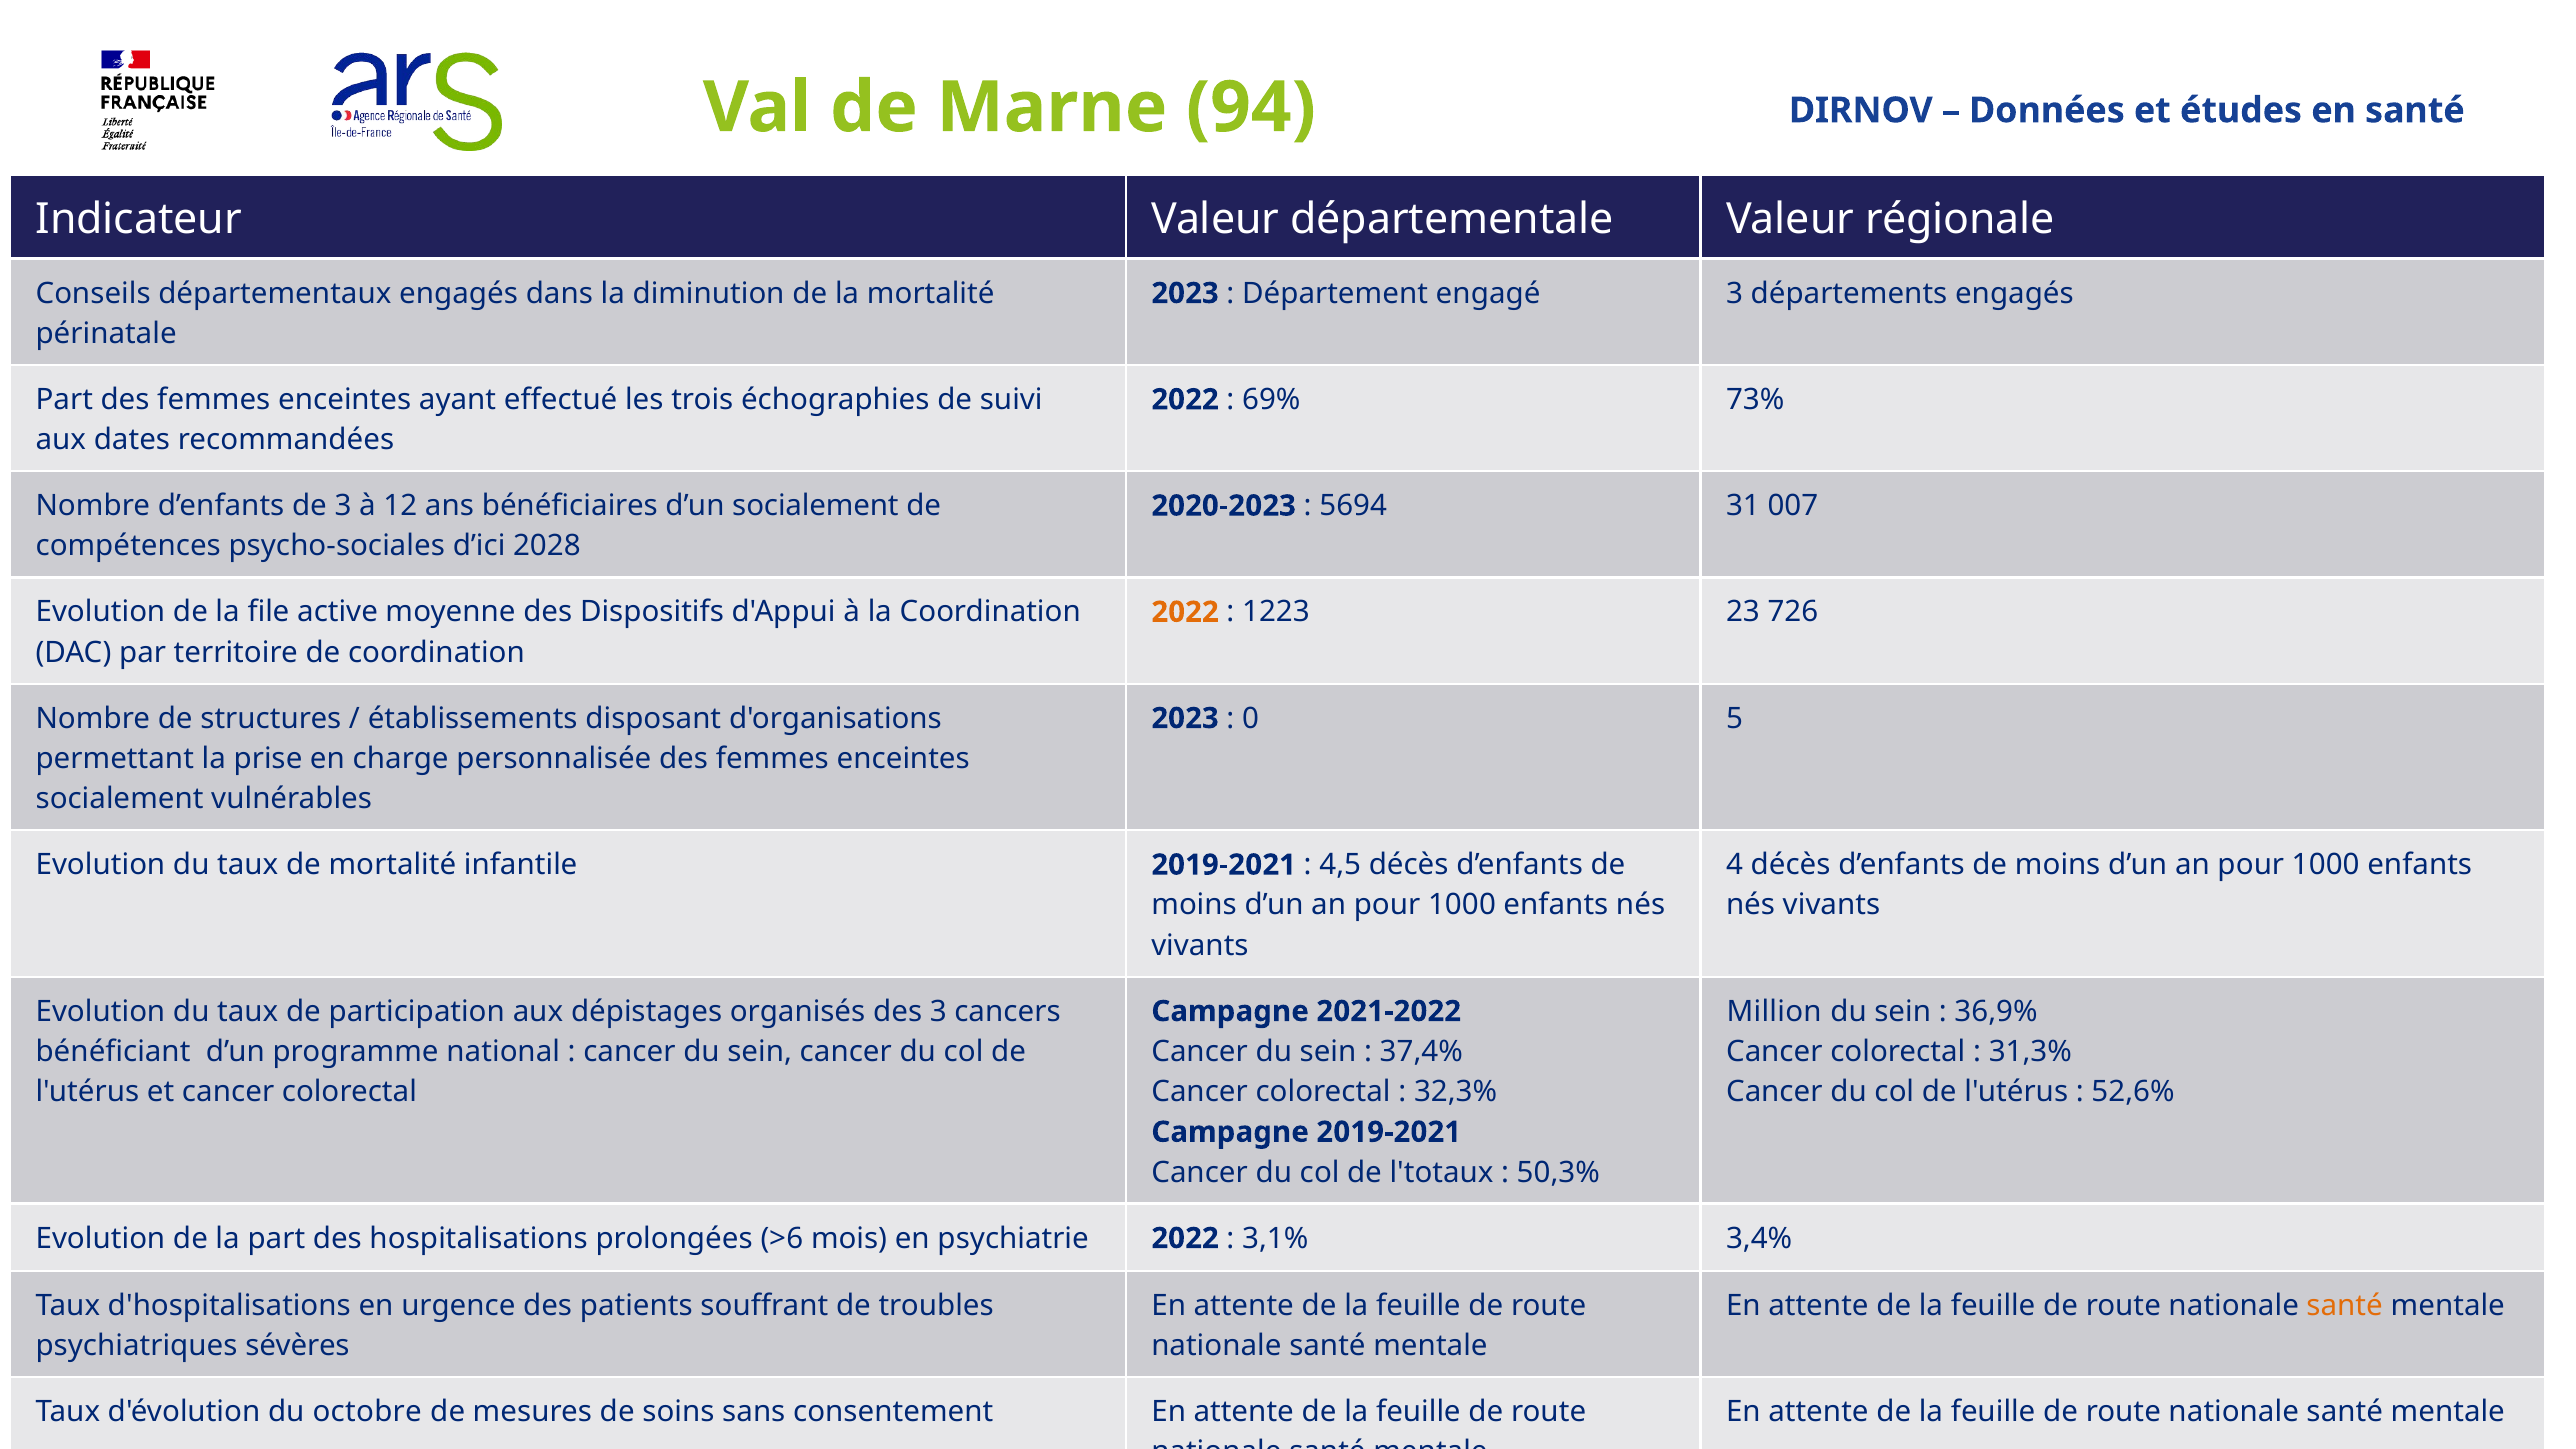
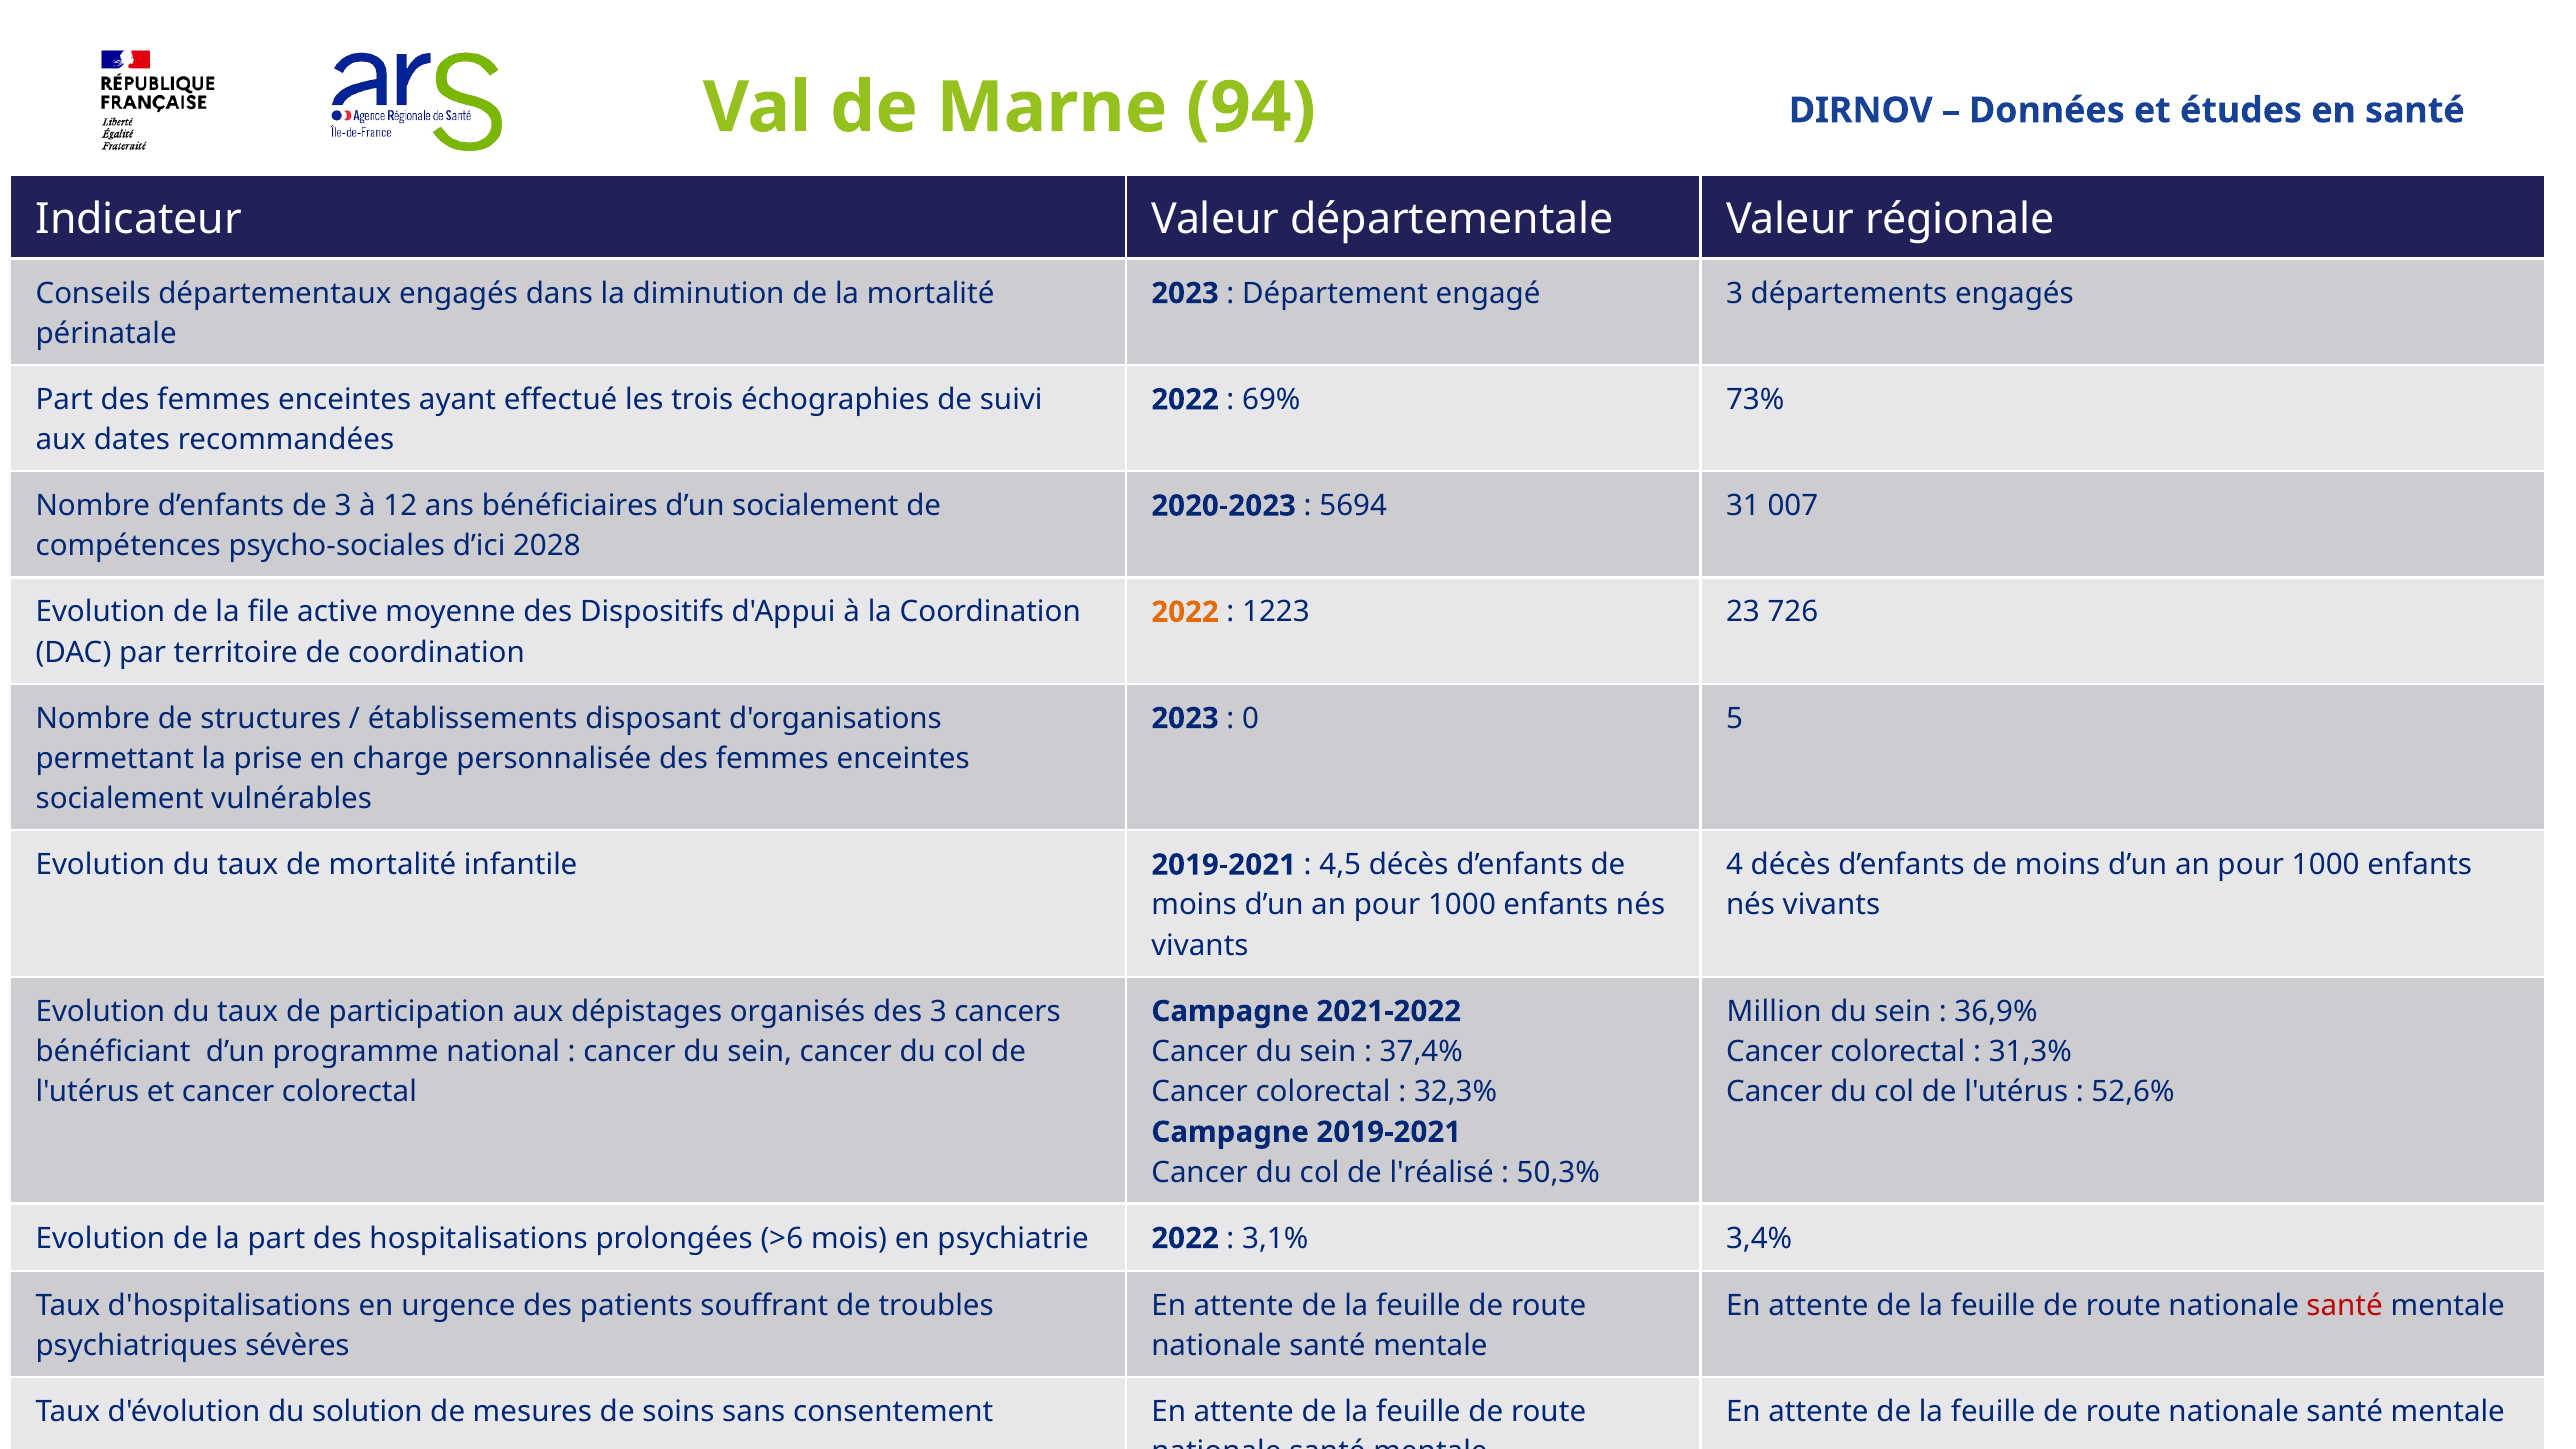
l'totaux: l'totaux -> l'réalisé
santé at (2345, 1306) colour: orange -> red
octobre: octobre -> solution
